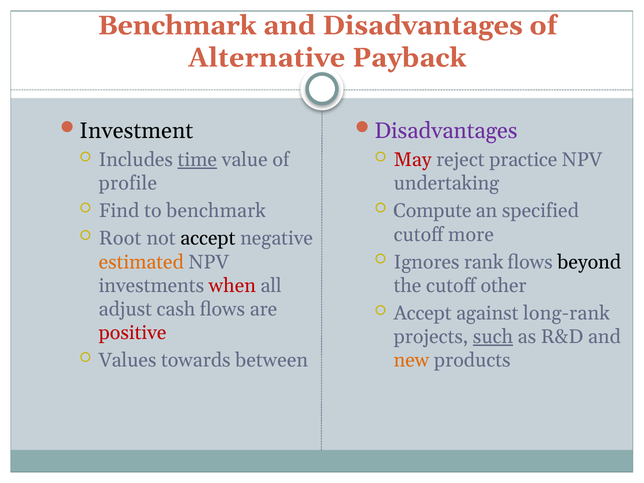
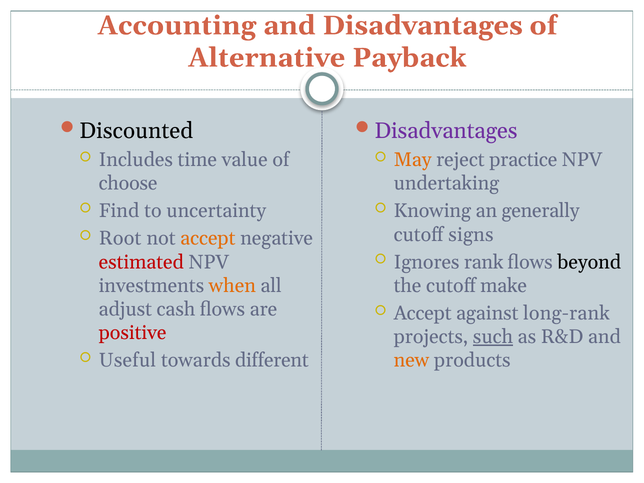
Benchmark at (177, 26): Benchmark -> Accounting
Investment: Investment -> Discounted
time underline: present -> none
May colour: red -> orange
profile: profile -> choose
to benchmark: benchmark -> uncertainty
Compute: Compute -> Knowing
specified: specified -> generally
more: more -> signs
accept at (208, 238) colour: black -> orange
estimated colour: orange -> red
when colour: red -> orange
other: other -> make
Values: Values -> Useful
between: between -> different
